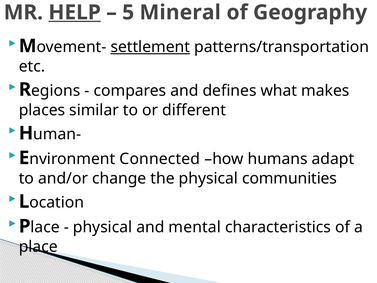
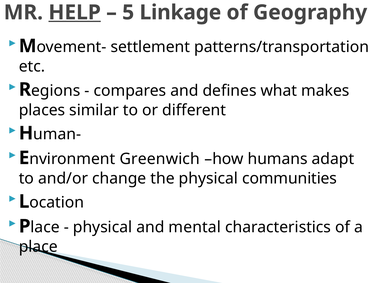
Mineral: Mineral -> Linkage
settlement underline: present -> none
Connected: Connected -> Greenwich
